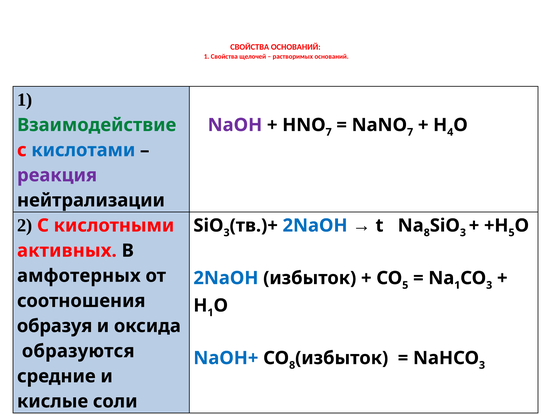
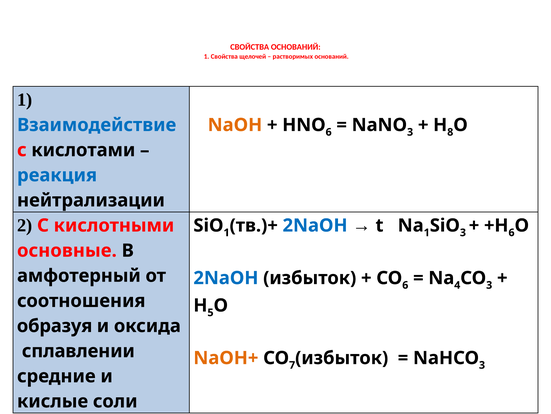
Взаимодействие colour: green -> blue
NaOH colour: purple -> orange
7 at (329, 132): 7 -> 6
7 at (410, 132): 7 -> 3
4: 4 -> 8
кислотами colour: blue -> black
реакция colour: purple -> blue
3 at (227, 232): 3 -> 1
8 at (427, 232): 8 -> 1
5 at (512, 232): 5 -> 6
активных: активных -> основные
амфотерных: амфотерных -> амфотерный
5 at (405, 285): 5 -> 6
1 at (457, 285): 1 -> 4
1 at (210, 312): 1 -> 5
образуются: образуются -> сплавлении
NaOH+ colour: blue -> orange
8 at (292, 365): 8 -> 7
